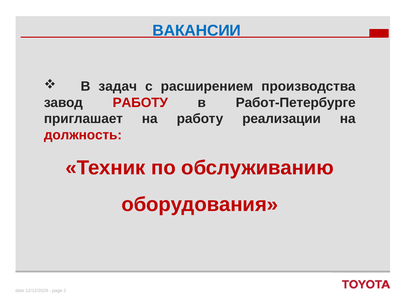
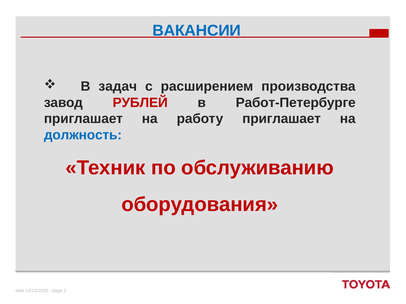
завод РАБОТУ: РАБОТУ -> РУБЛЕЙ
работу реализации: реализации -> приглашает
должность colour: red -> blue
